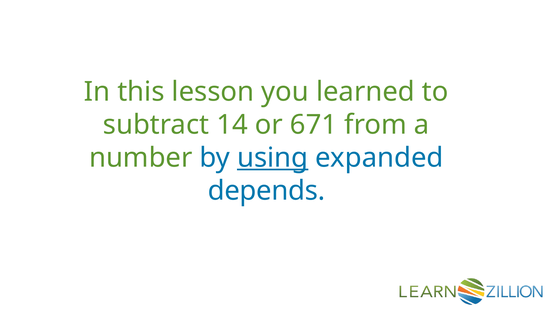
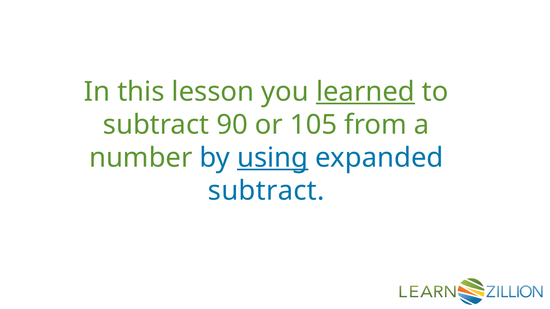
learned underline: none -> present
14: 14 -> 90
671: 671 -> 105
depends at (266, 191): depends -> subtract
